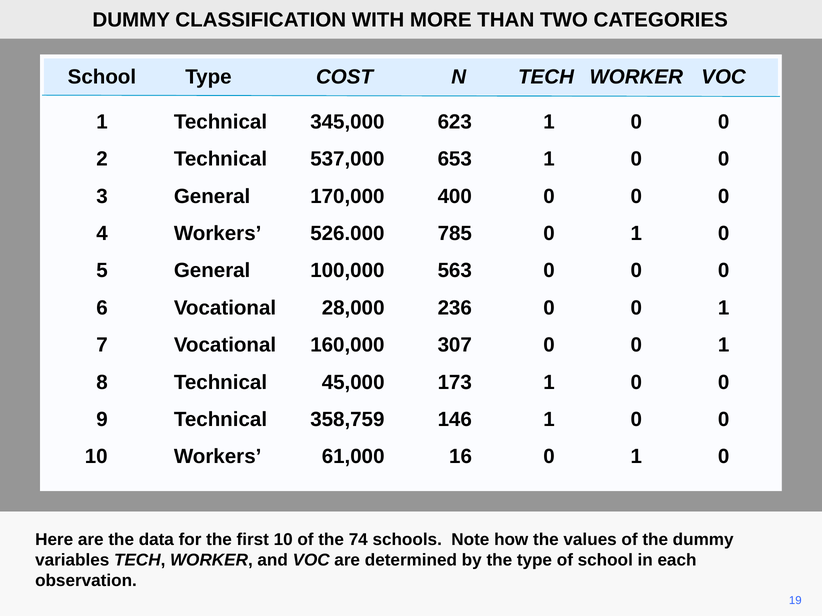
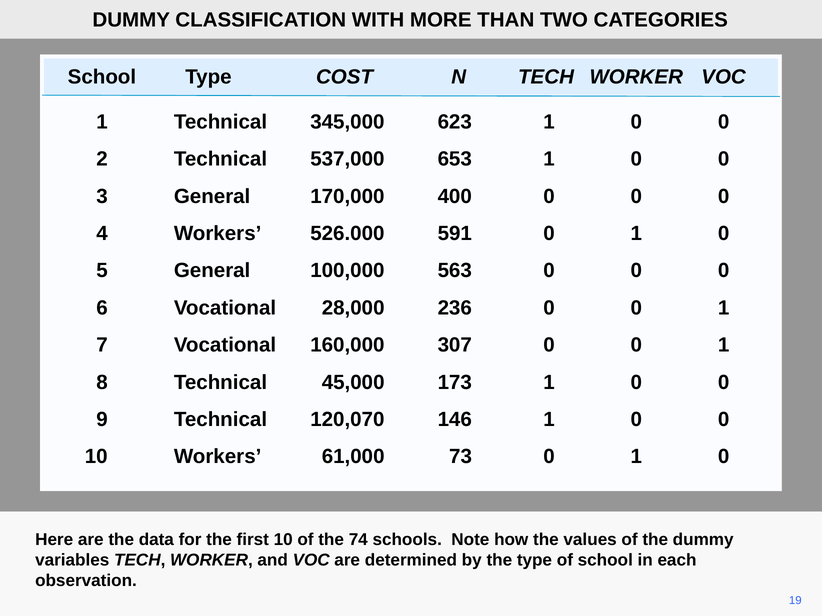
785: 785 -> 591
358,759: 358,759 -> 120,070
16: 16 -> 73
